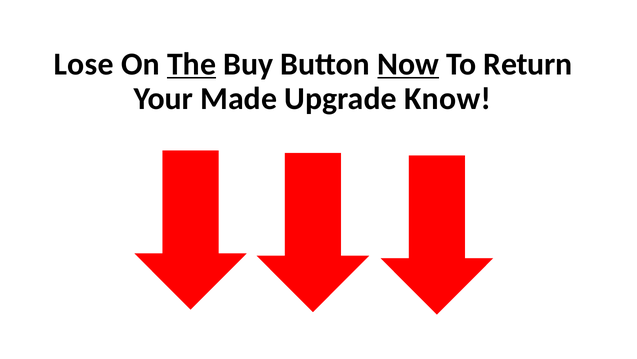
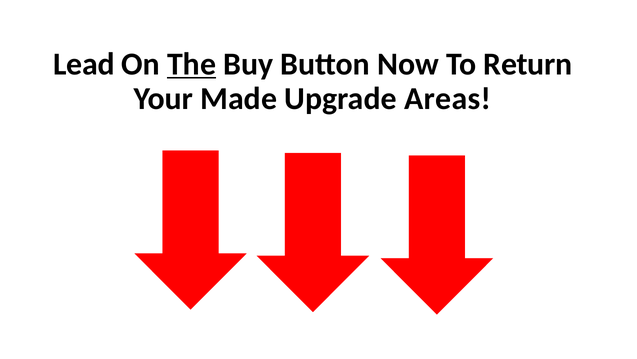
Lose: Lose -> Lead
Now underline: present -> none
Know: Know -> Areas
